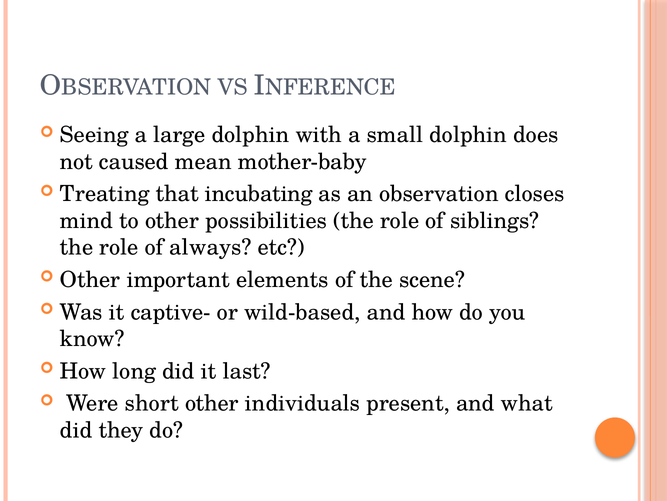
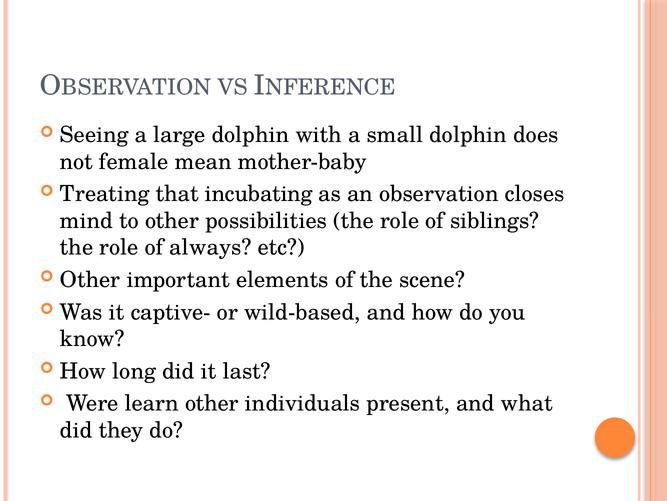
caused: caused -> female
short: short -> learn
